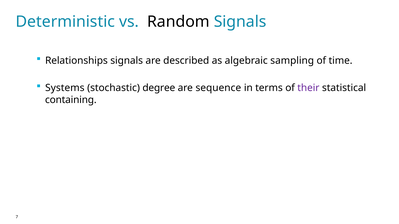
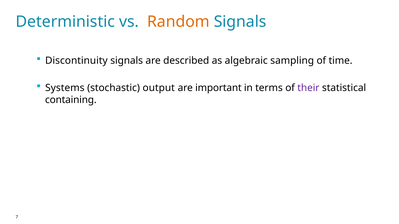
Random colour: black -> orange
Relationships: Relationships -> Discontinuity
degree: degree -> output
sequence: sequence -> important
